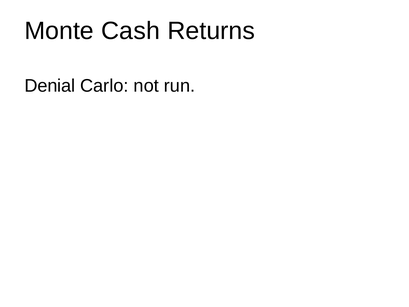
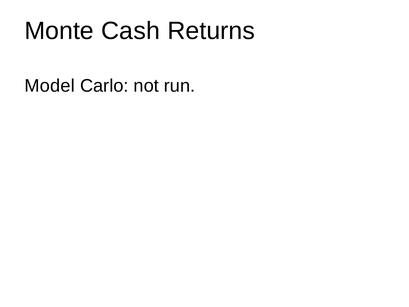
Denial: Denial -> Model
